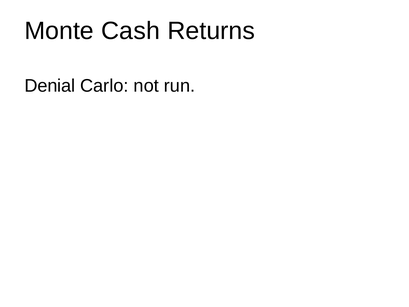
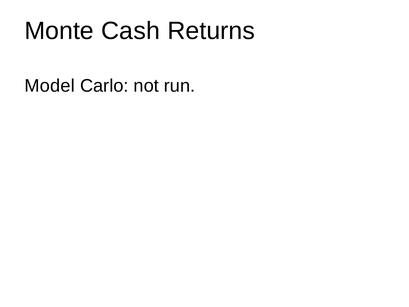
Denial: Denial -> Model
